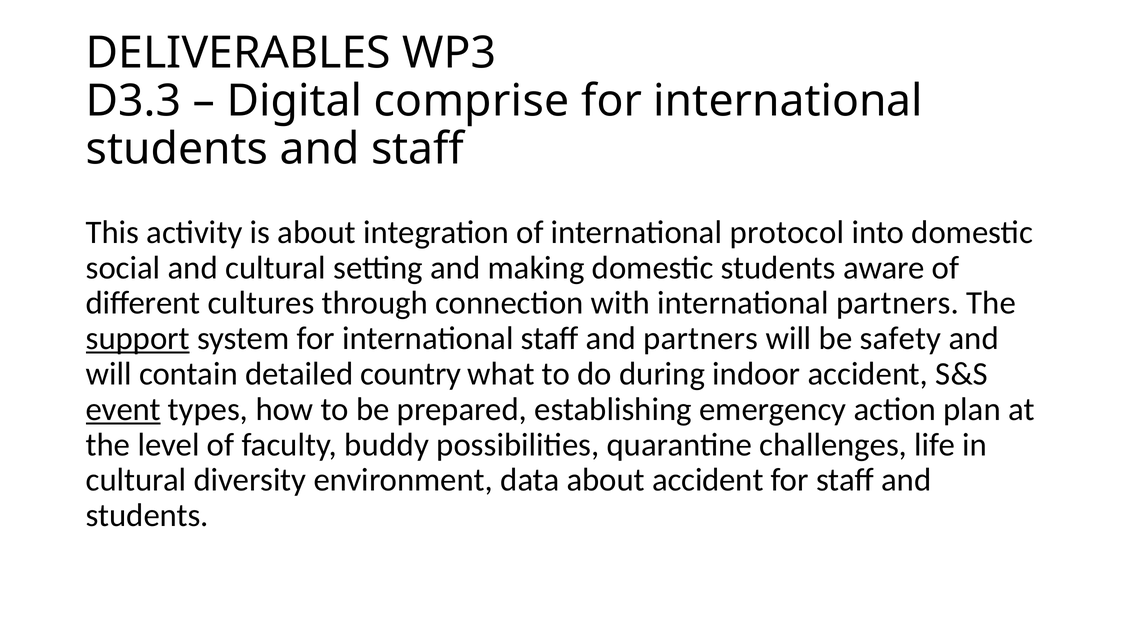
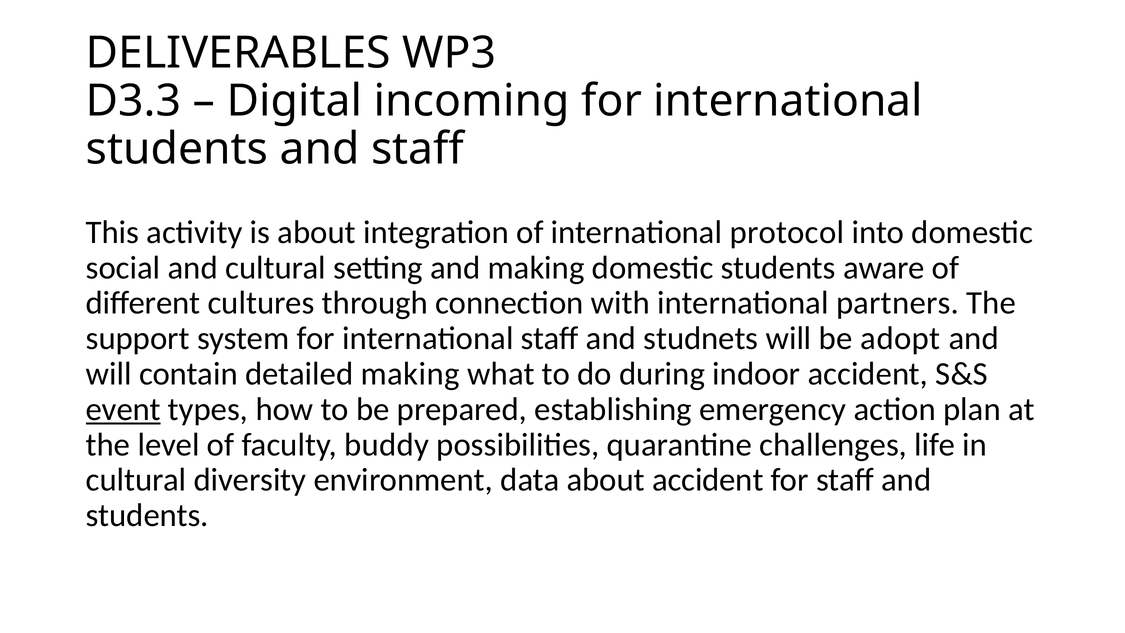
comprise: comprise -> incoming
support underline: present -> none
and partners: partners -> studnets
safety: safety -> adopt
detailed country: country -> making
